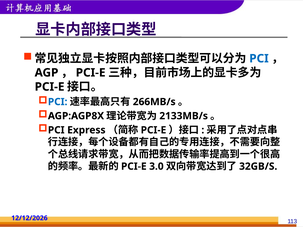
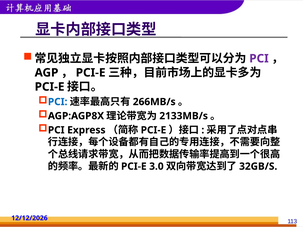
PCI at (259, 59) colour: blue -> purple
